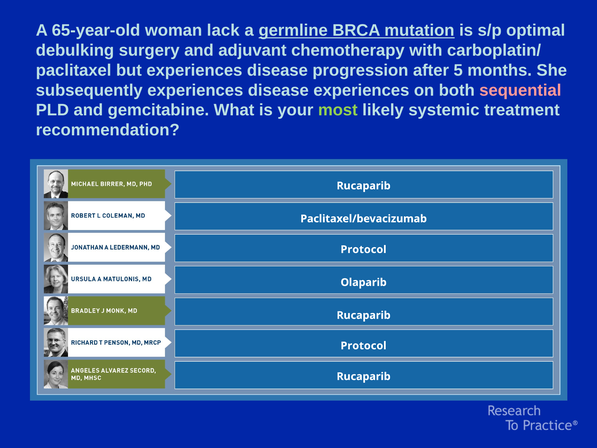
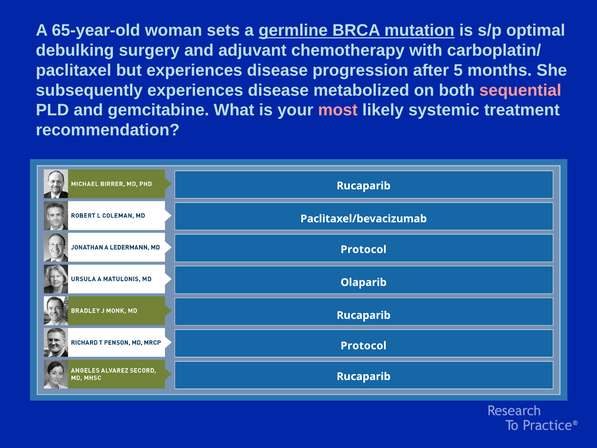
lack: lack -> sets
disease experiences: experiences -> metabolized
most colour: light green -> pink
